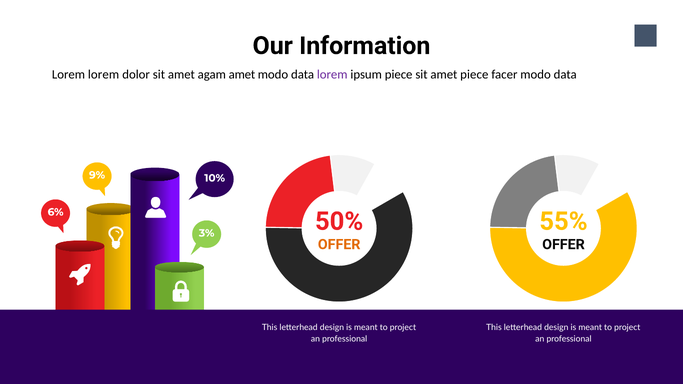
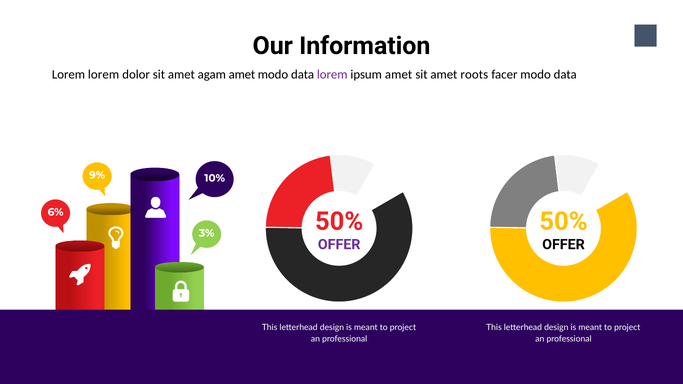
ipsum piece: piece -> amet
amet piece: piece -> roots
55% at (563, 221): 55% -> 50%
OFFER at (339, 245) colour: orange -> purple
